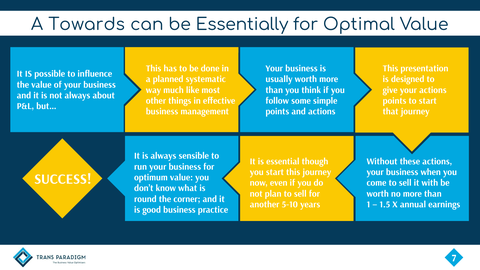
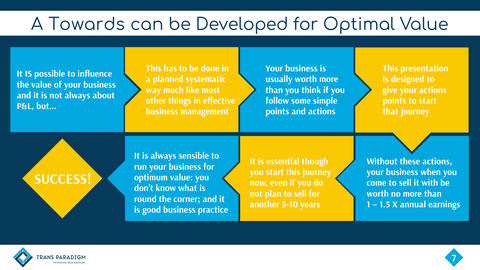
Essentially: Essentially -> Developed
